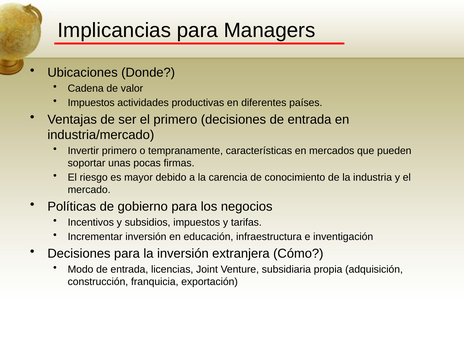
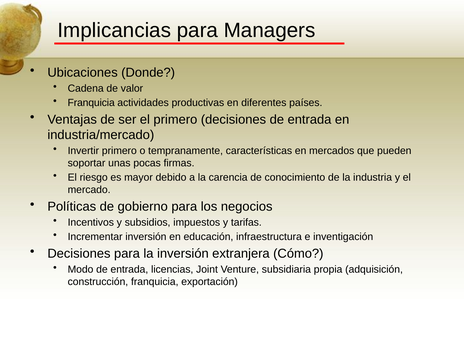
Impuestos at (91, 103): Impuestos -> Franquicia
